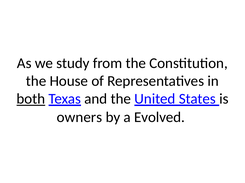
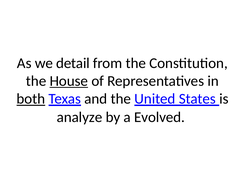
study: study -> detail
House underline: none -> present
owners: owners -> analyze
